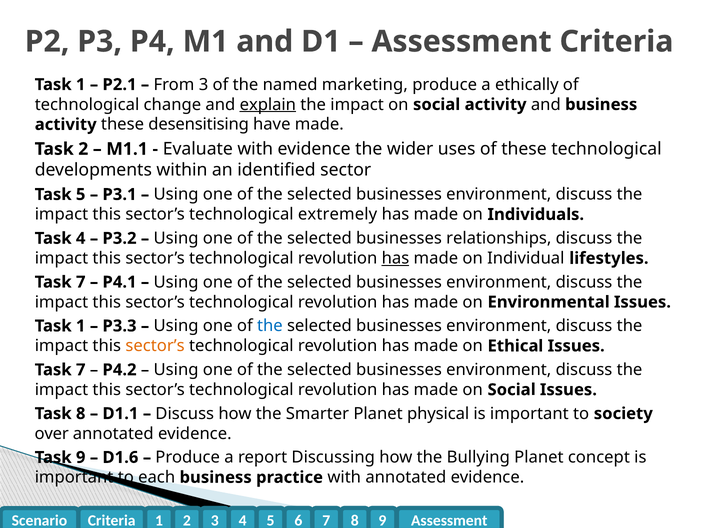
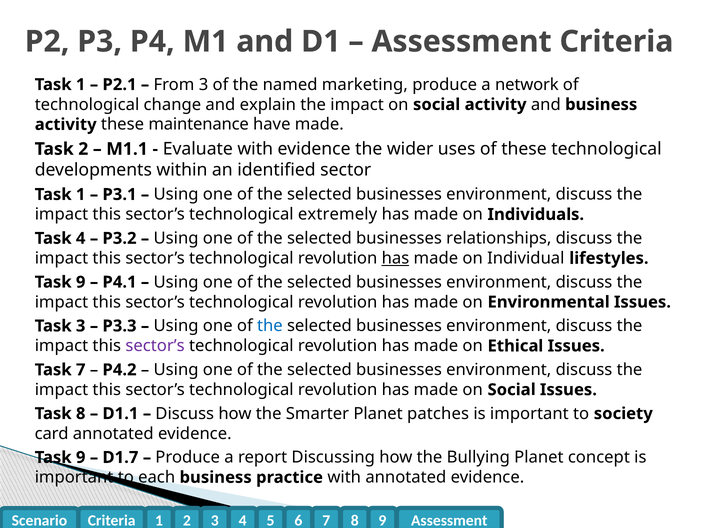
ethically: ethically -> network
explain underline: present -> none
desensitising: desensitising -> maintenance
5 at (81, 194): 5 -> 1
7 at (81, 282): 7 -> 9
1 at (81, 326): 1 -> 3
sector’s at (155, 346) colour: orange -> purple
physical: physical -> patches
over: over -> card
D1.6: D1.6 -> D1.7
